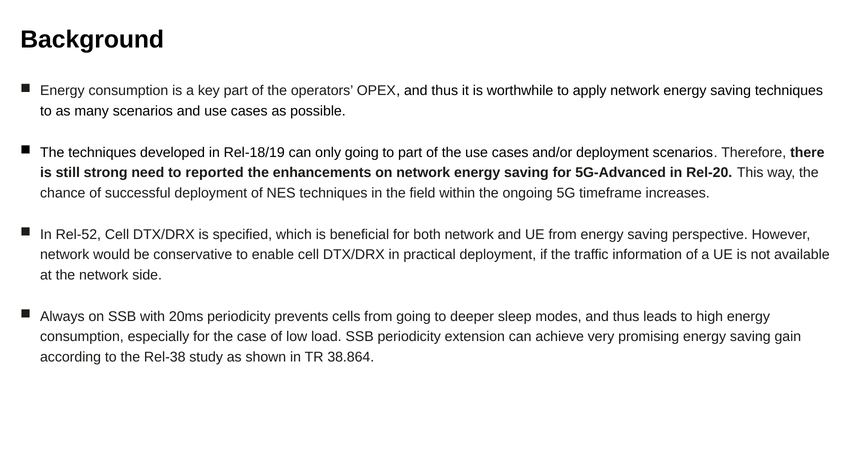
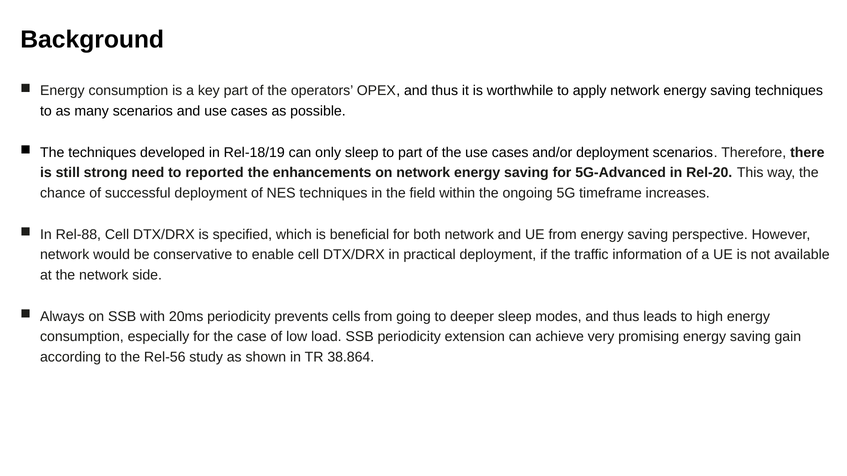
only going: going -> sleep
Rel-52: Rel-52 -> Rel-88
Rel-38: Rel-38 -> Rel-56
